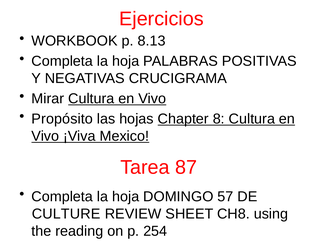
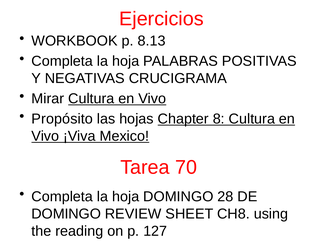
87: 87 -> 70
57: 57 -> 28
CULTURE at (66, 213): CULTURE -> DOMINGO
254: 254 -> 127
